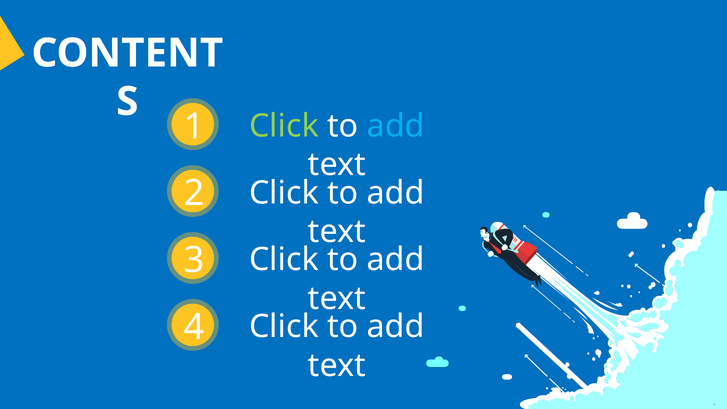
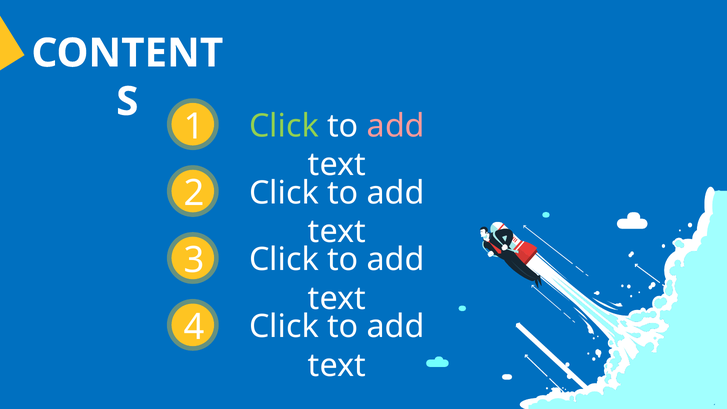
add at (396, 126) colour: light blue -> pink
